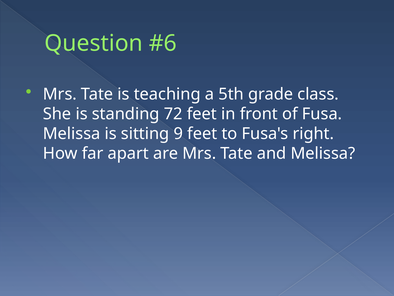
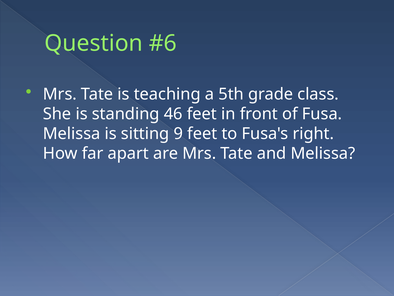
72: 72 -> 46
